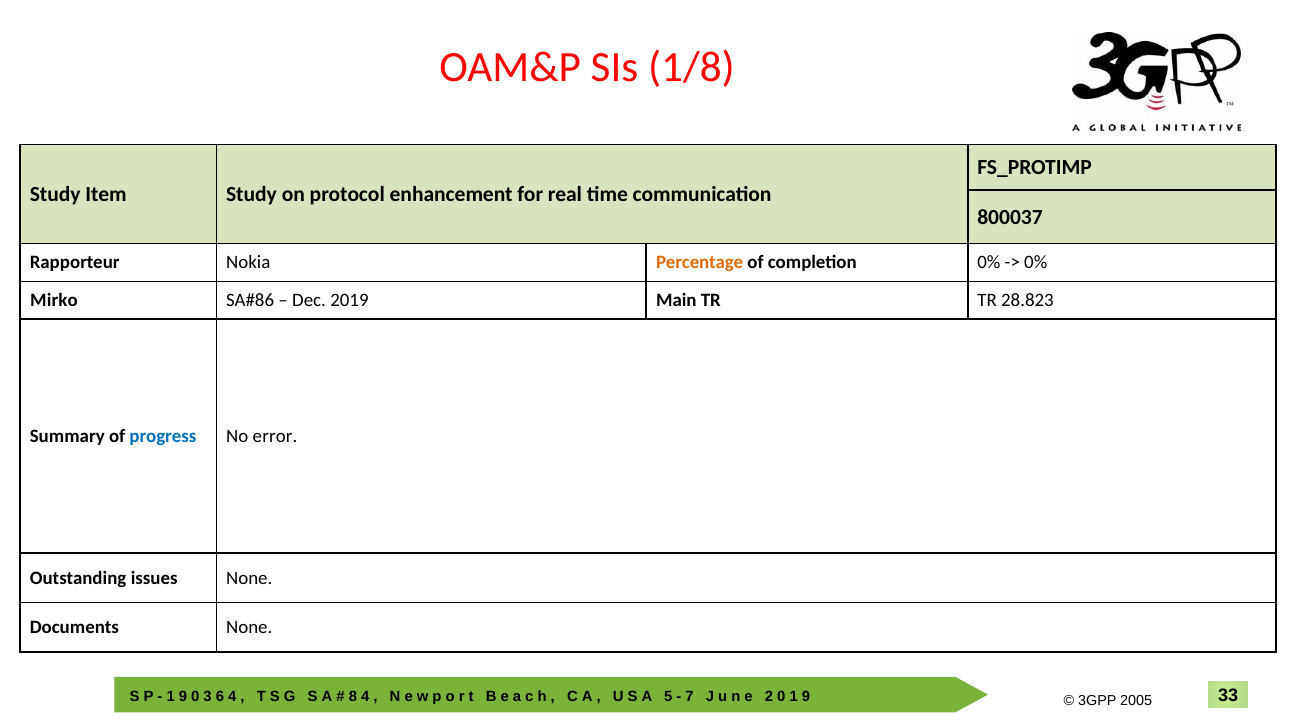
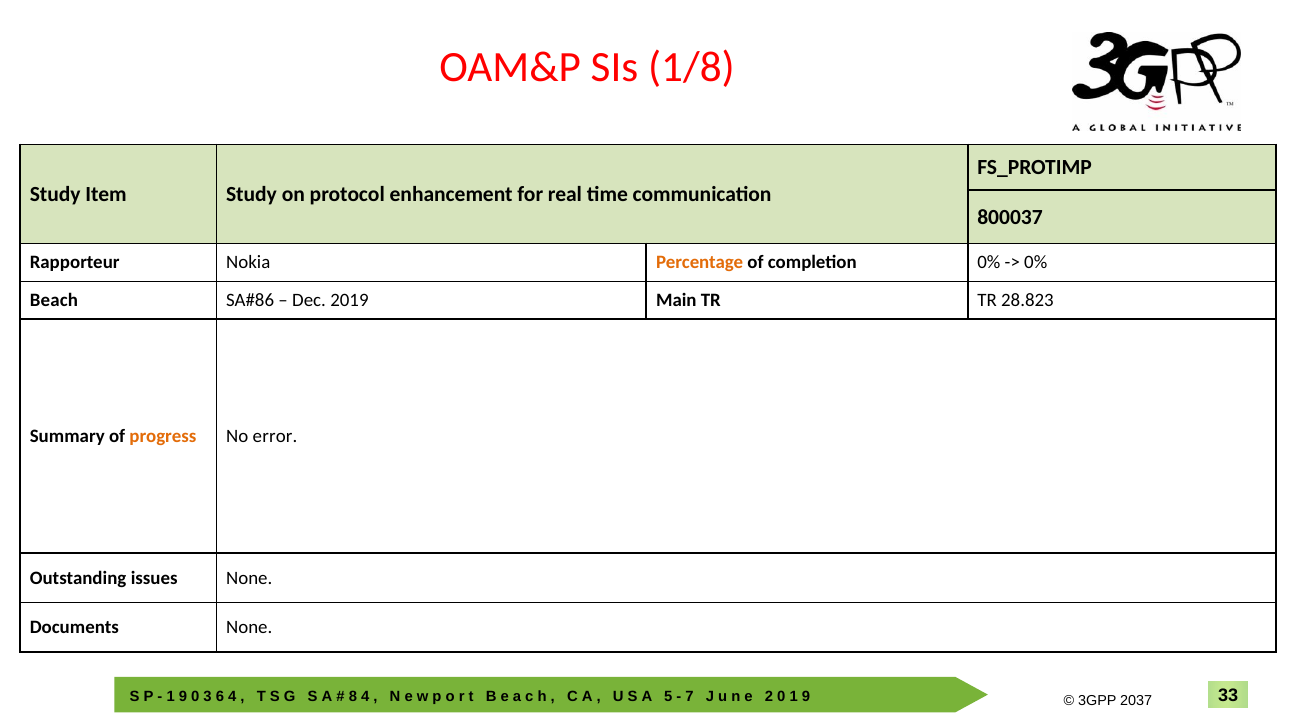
Mirko: Mirko -> Beach
progress colour: blue -> orange
2005: 2005 -> 2037
